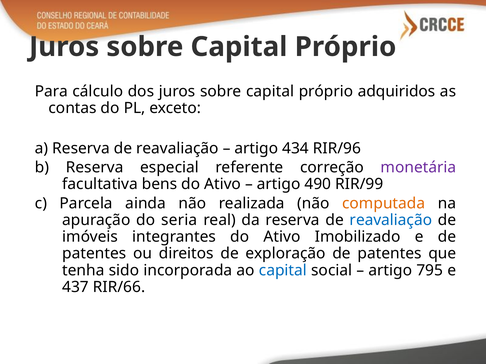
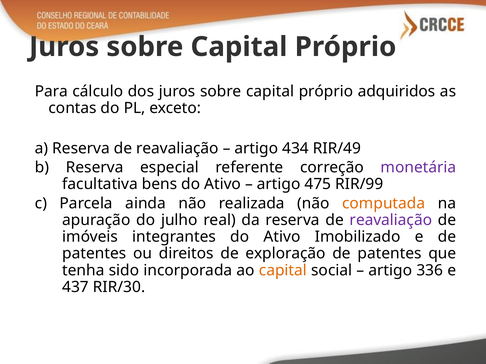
RIR/96: RIR/96 -> RIR/49
490: 490 -> 475
seria: seria -> julho
reavaliação at (391, 220) colour: blue -> purple
capital at (283, 271) colour: blue -> orange
795: 795 -> 336
RIR/66: RIR/66 -> RIR/30
